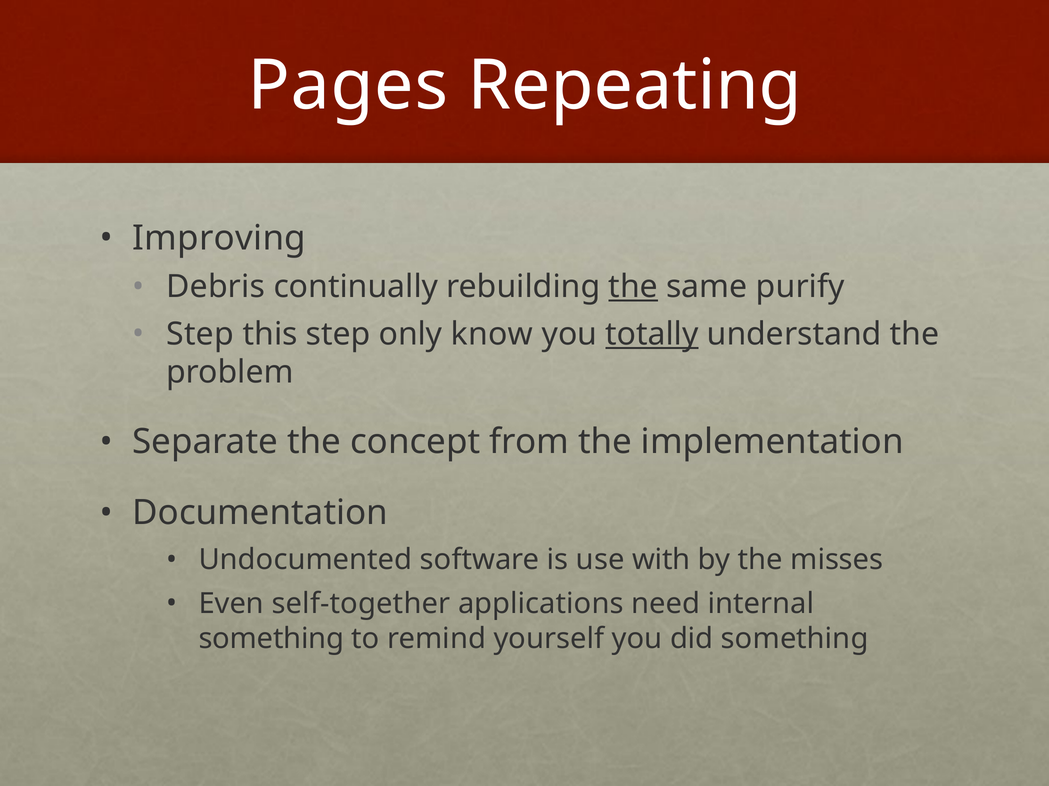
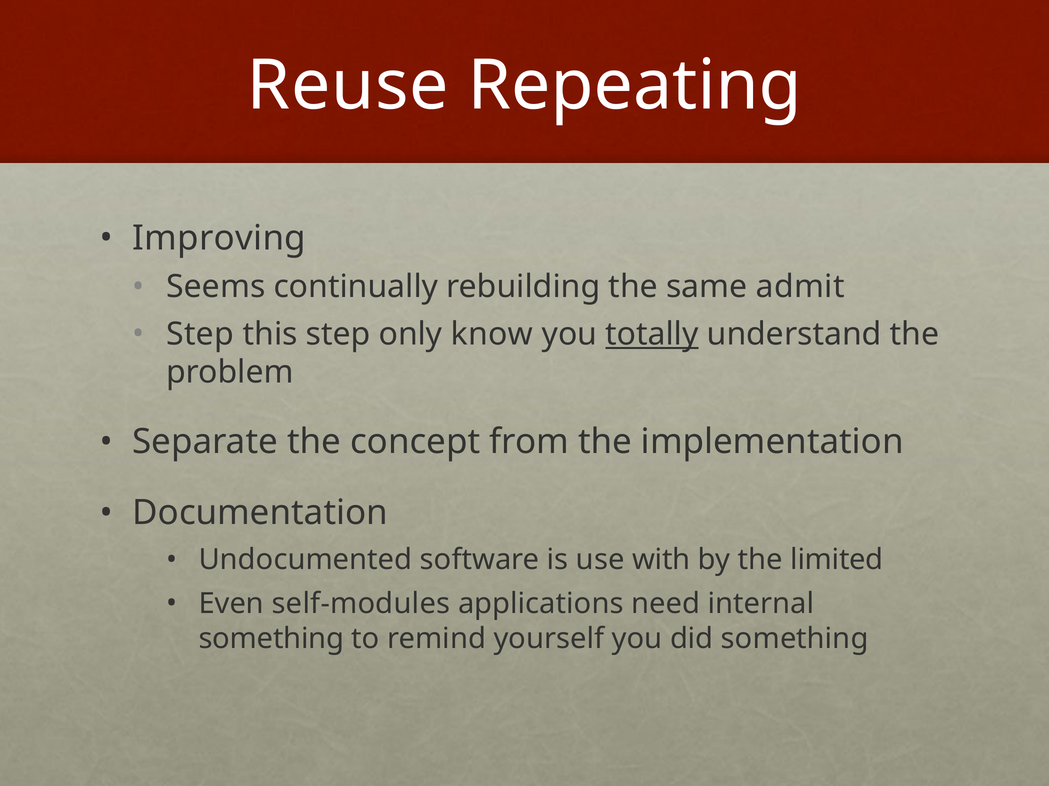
Pages: Pages -> Reuse
Debris: Debris -> Seems
the at (633, 287) underline: present -> none
purify: purify -> admit
misses: misses -> limited
self-together: self-together -> self-modules
